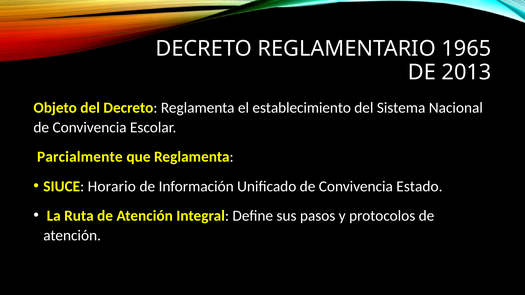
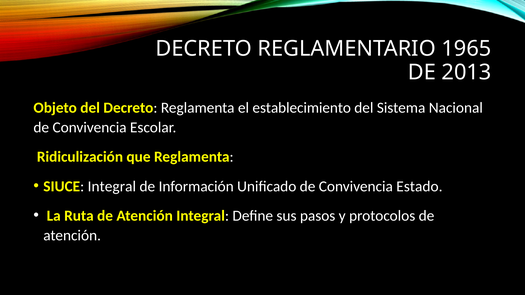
Parcialmente: Parcialmente -> Ridiculización
SIUCE Horario: Horario -> Integral
